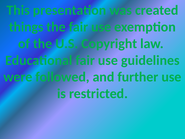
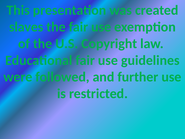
things: things -> slaves
